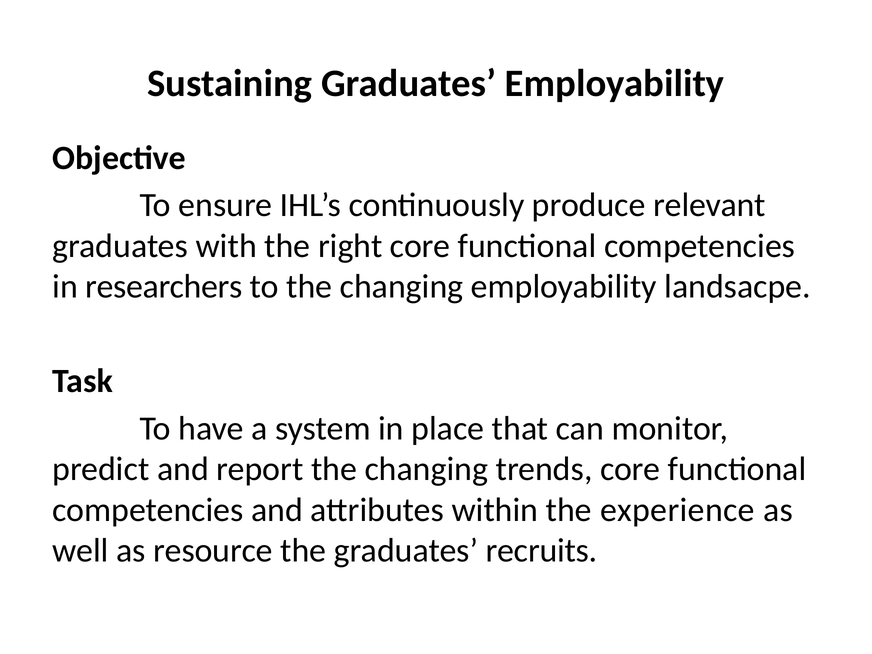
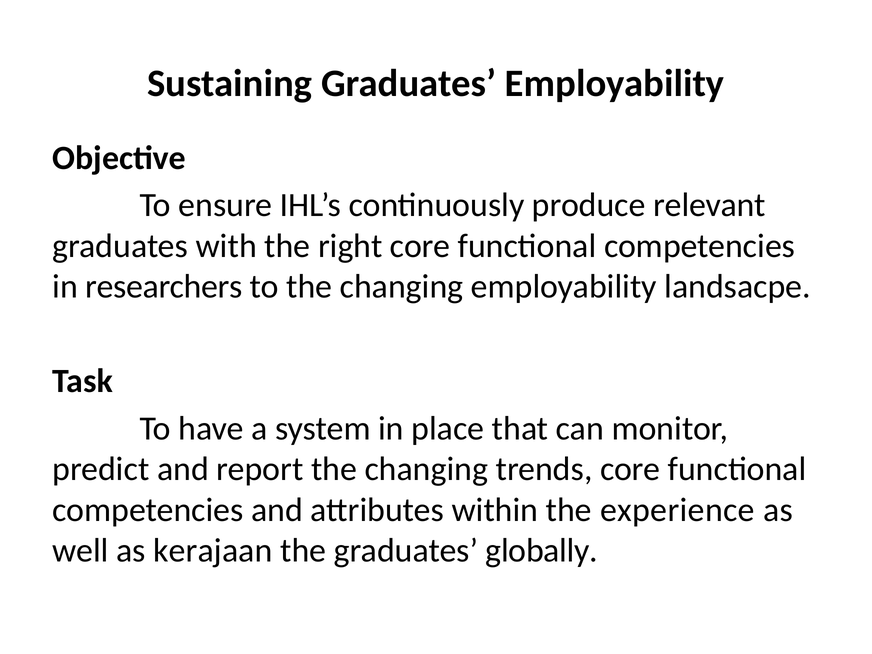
resource: resource -> kerajaan
recruits: recruits -> globally
